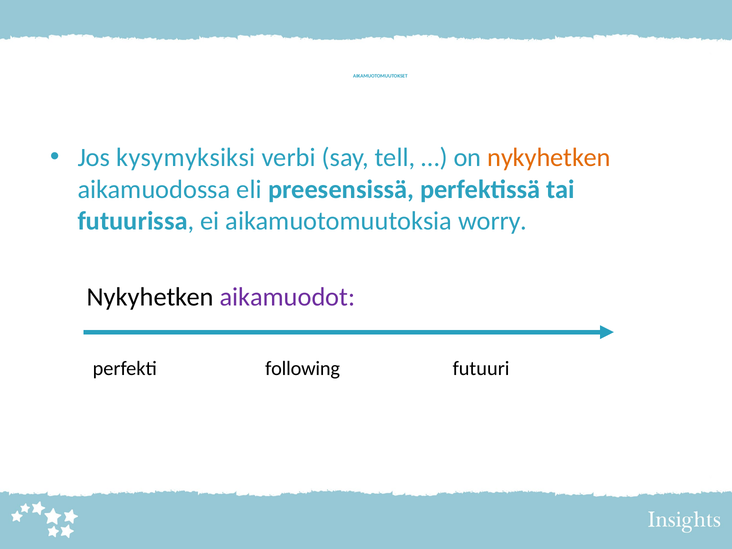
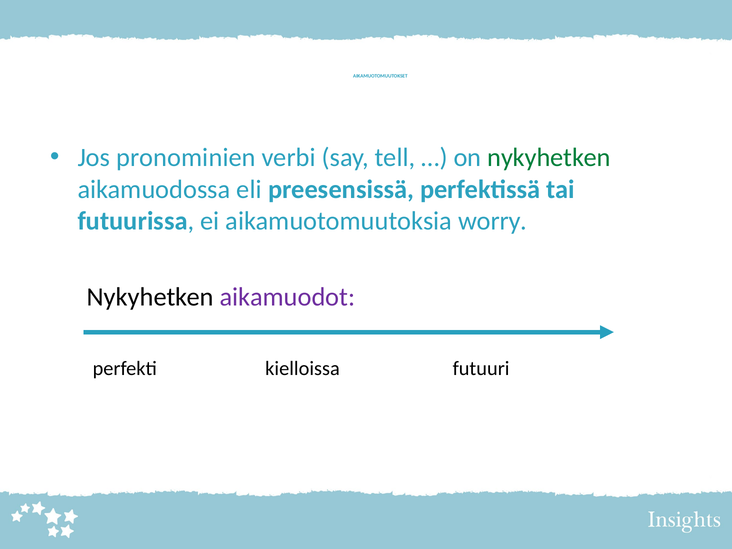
kysymyksiksi: kysymyksiksi -> pronominien
nykyhetken at (549, 158) colour: orange -> green
following: following -> kielloissa
